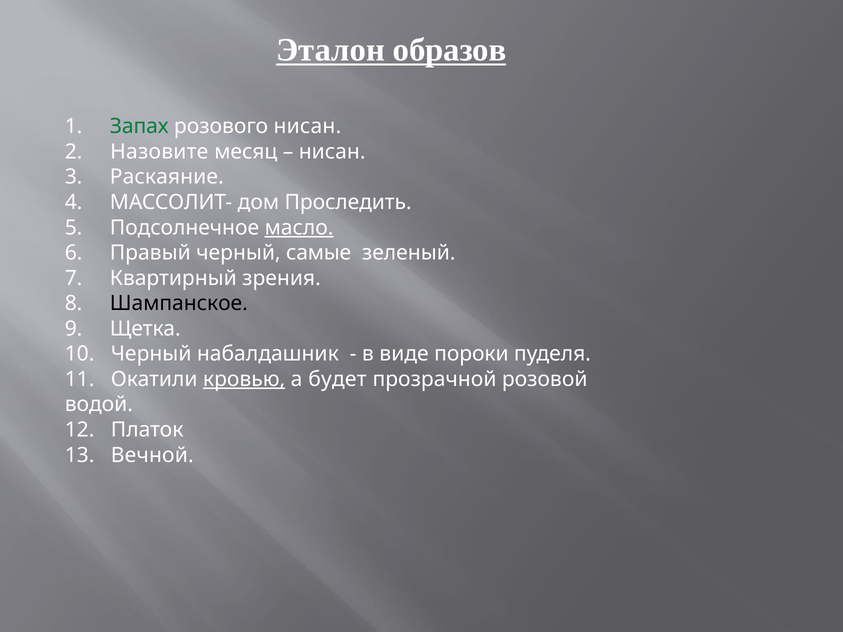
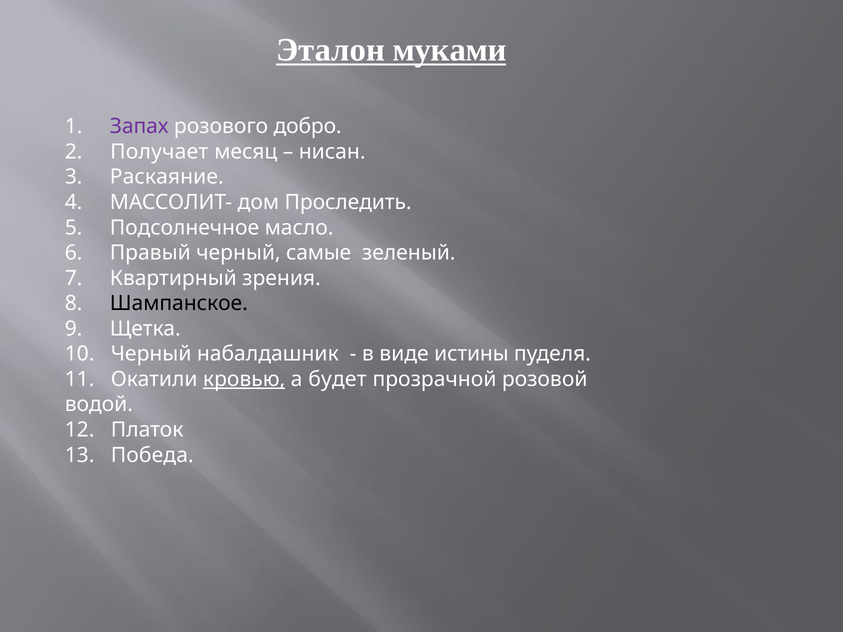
образов: образов -> муками
Запах colour: green -> purple
розового нисан: нисан -> добро
Назовите: Назовите -> Получает
масло underline: present -> none
пороки: пороки -> истины
Вечной: Вечной -> Победа
